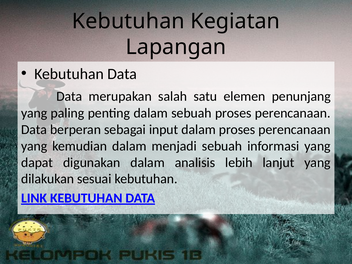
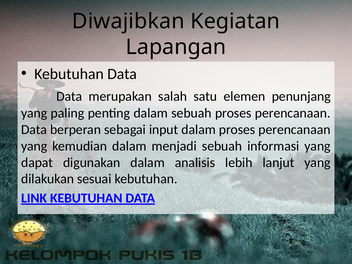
Kebutuhan at (128, 21): Kebutuhan -> Diwajibkan
